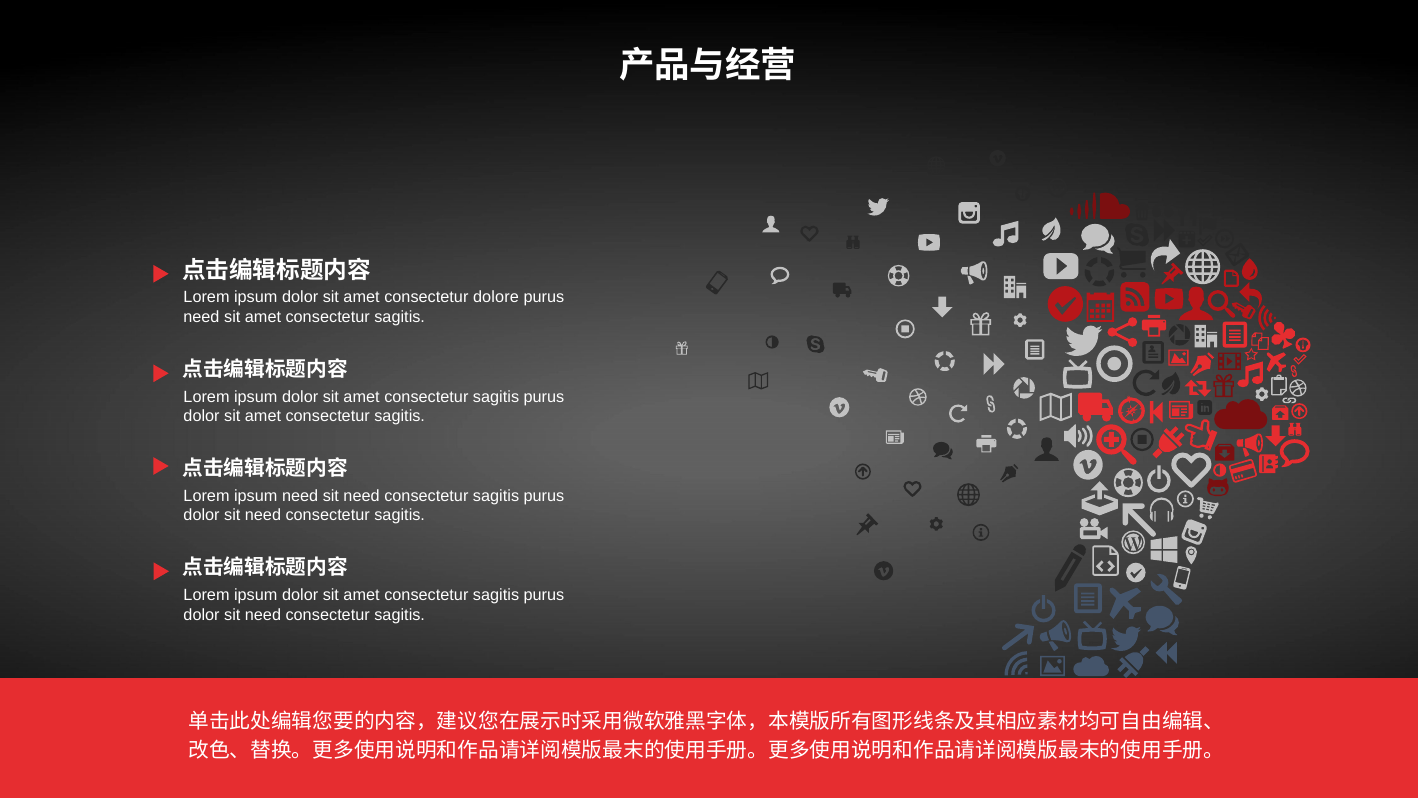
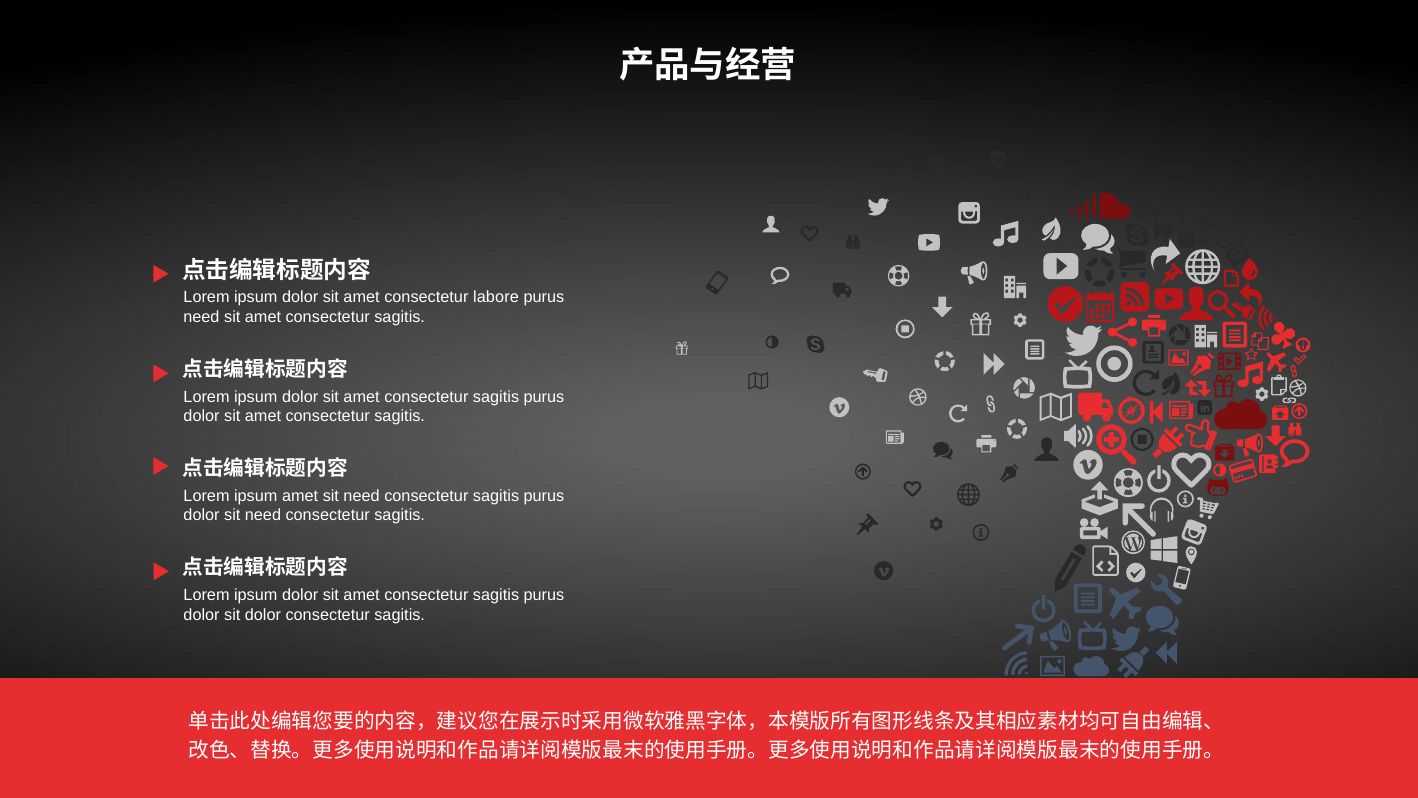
dolore: dolore -> labore
ipsum need: need -> amet
need at (263, 614): need -> dolor
